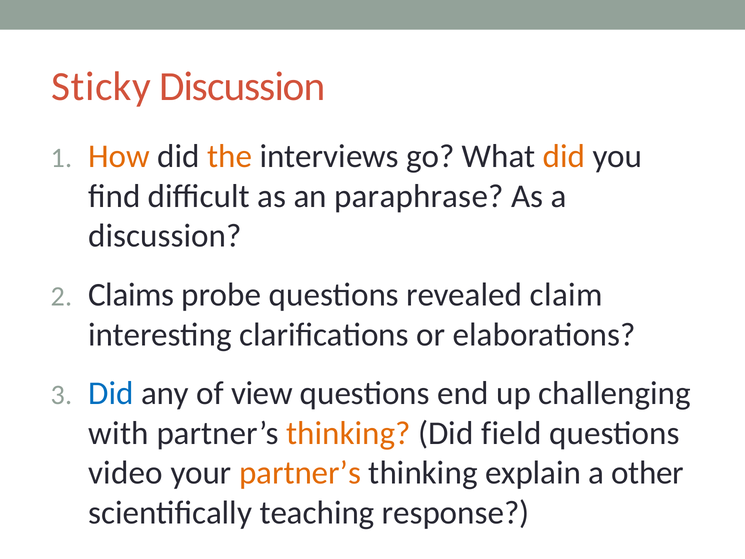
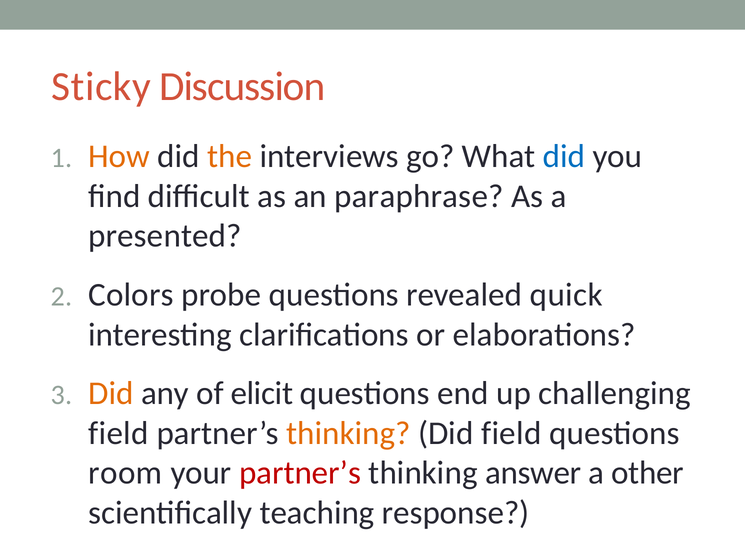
did at (564, 156) colour: orange -> blue
discussion at (165, 236): discussion -> presented
Claims: Claims -> Colors
claim: claim -> quick
Did at (111, 393) colour: blue -> orange
view: view -> elicit
with at (118, 433): with -> field
video: video -> room
partner’s at (300, 473) colour: orange -> red
explain: explain -> answer
